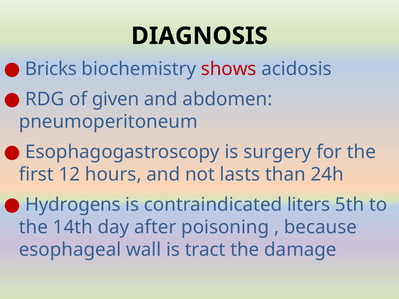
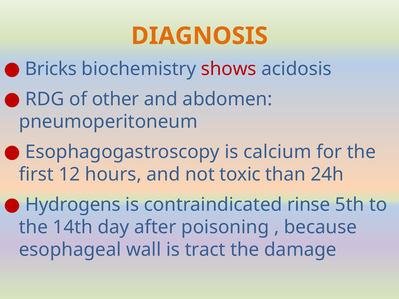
DIAGNOSIS colour: black -> orange
given: given -> other
surgery: surgery -> calcium
lasts: lasts -> toxic
liters: liters -> rinse
